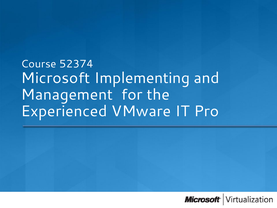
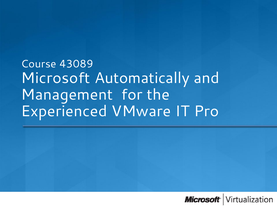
52374: 52374 -> 43089
Implementing: Implementing -> Automatically
